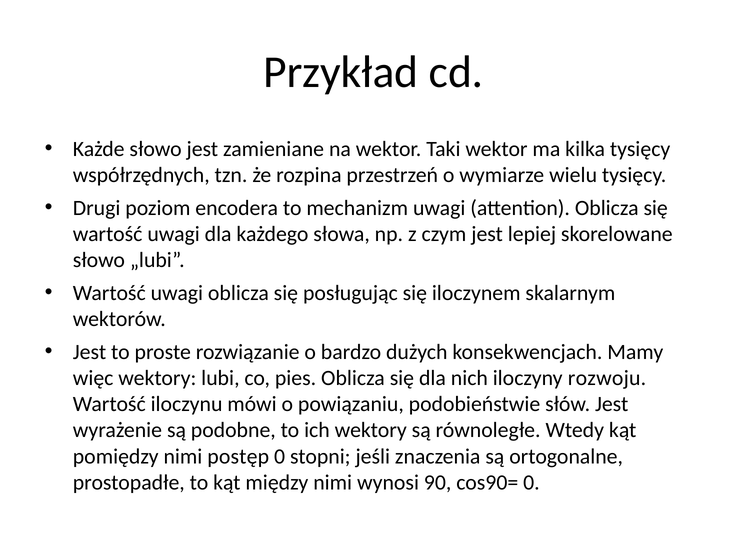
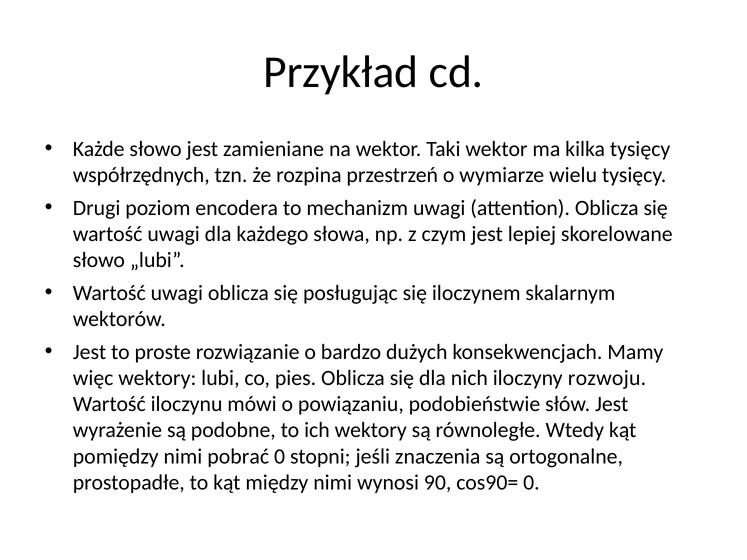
postęp: postęp -> pobrać
